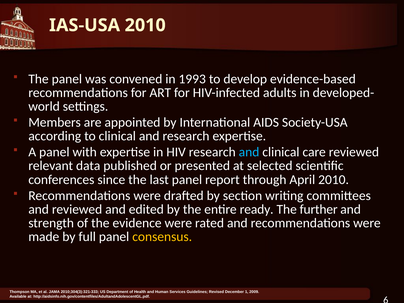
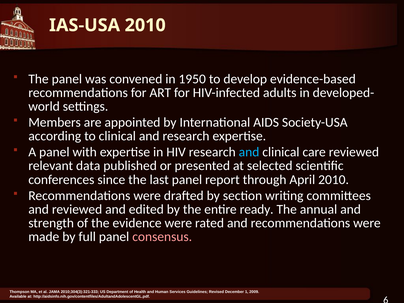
1993: 1993 -> 1950
further: further -> annual
consensus colour: yellow -> pink
